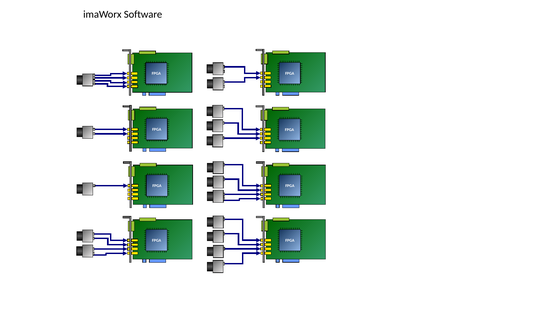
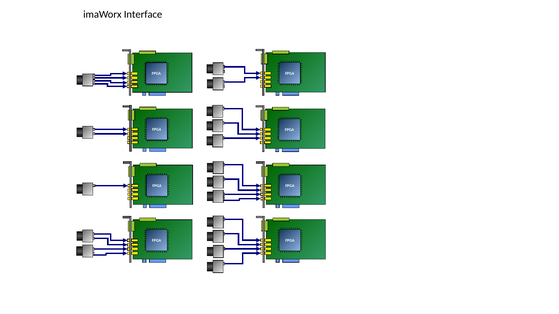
Software: Software -> Interface
